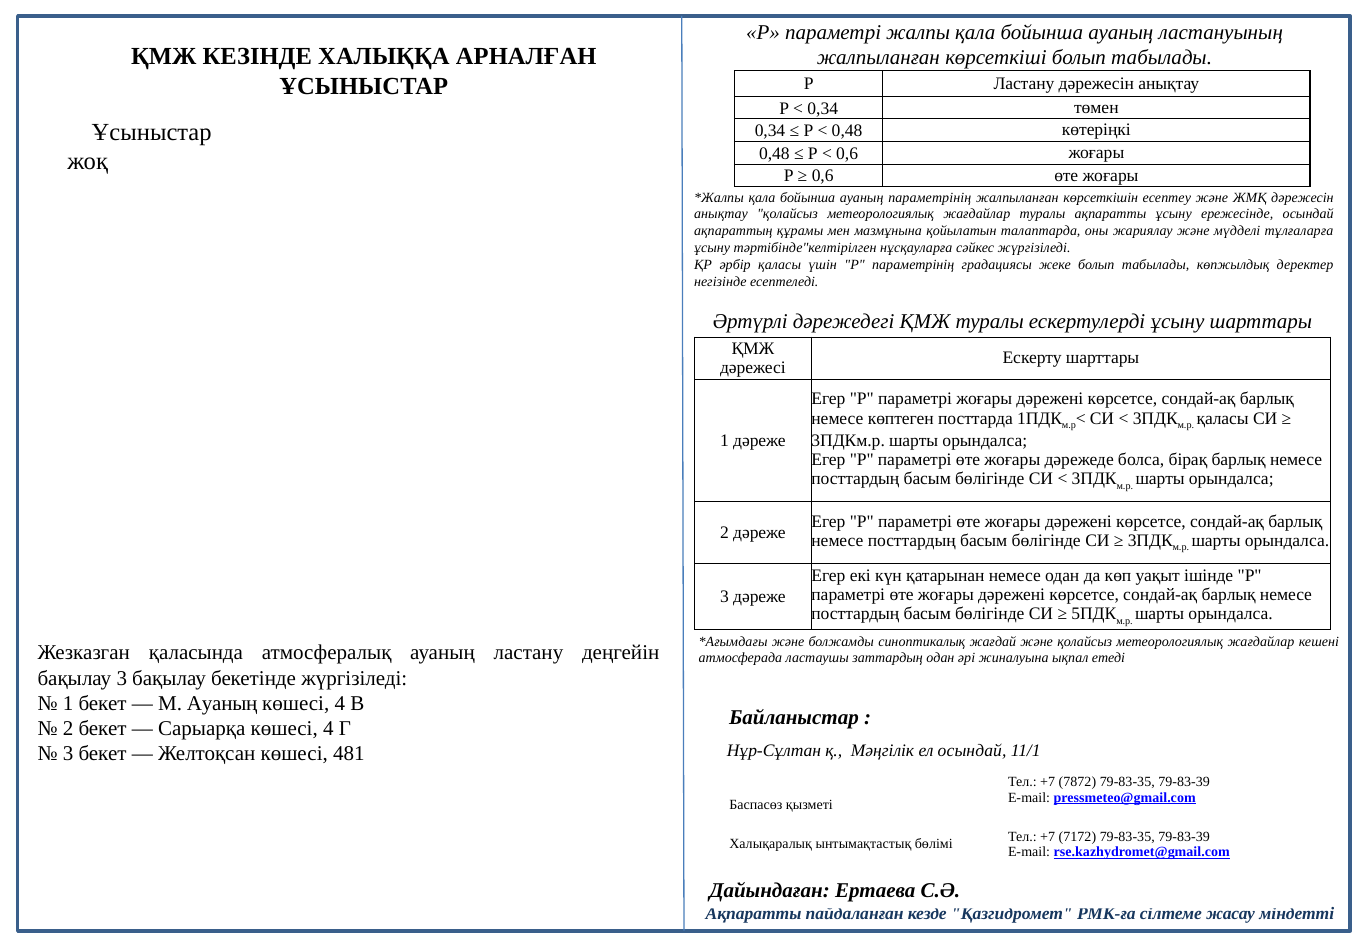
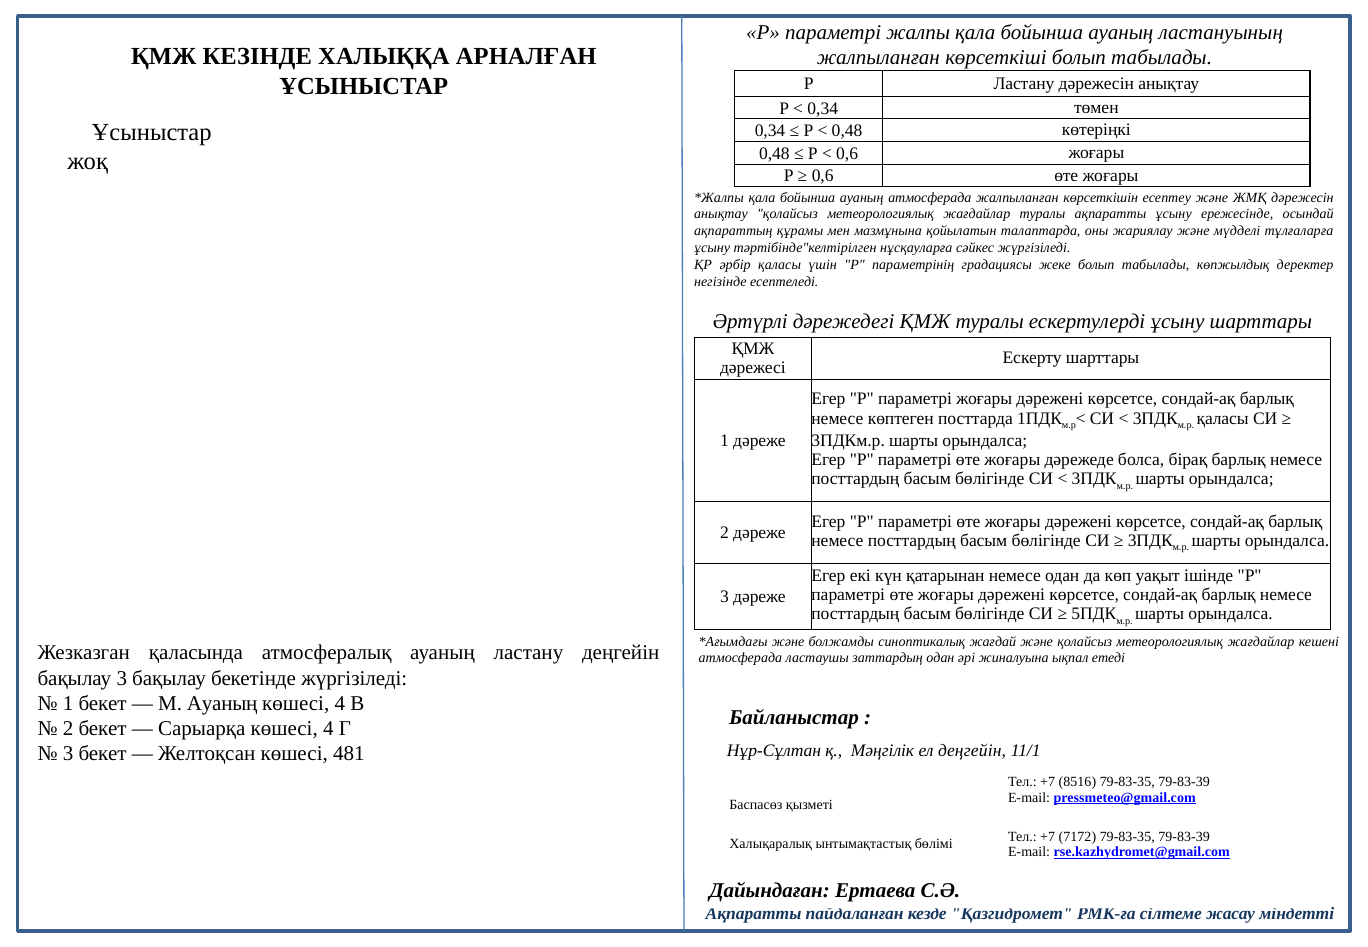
ауаның параметрінің: параметрінің -> атмосферада
ел осындай: осындай -> деңгейін
7872: 7872 -> 8516
